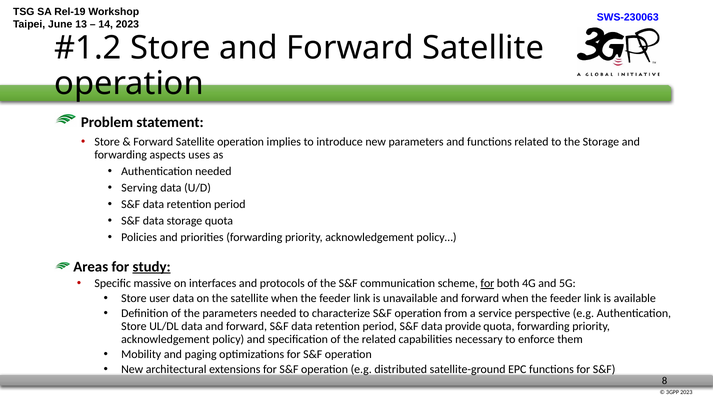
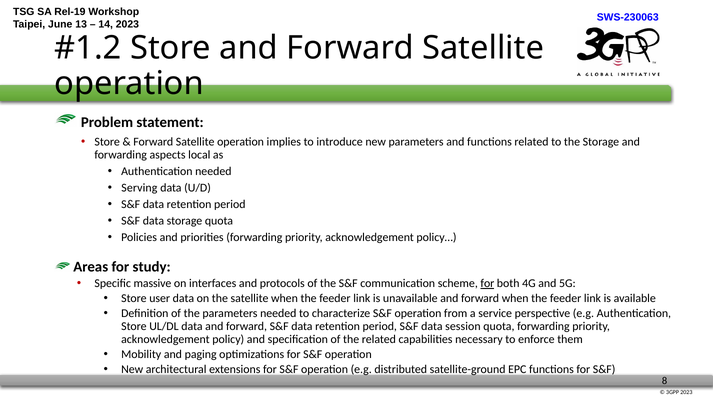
uses: uses -> local
study underline: present -> none
provide: provide -> session
